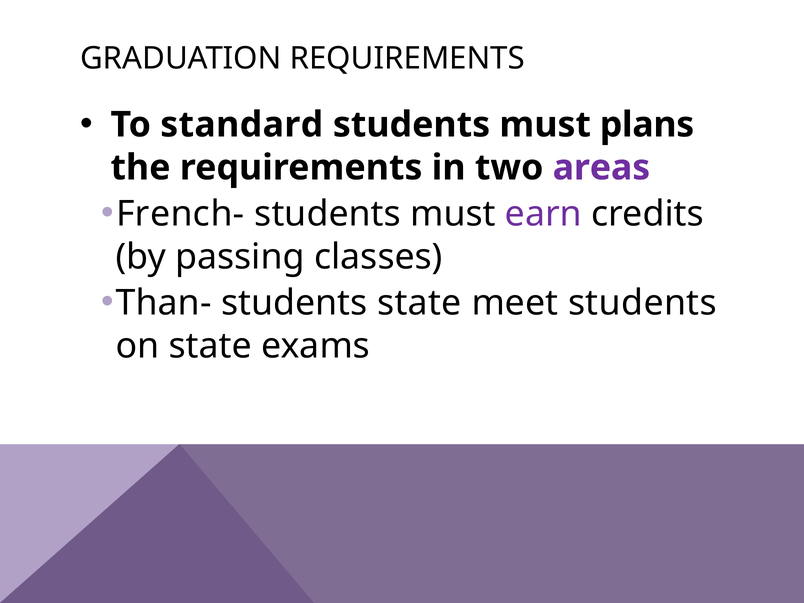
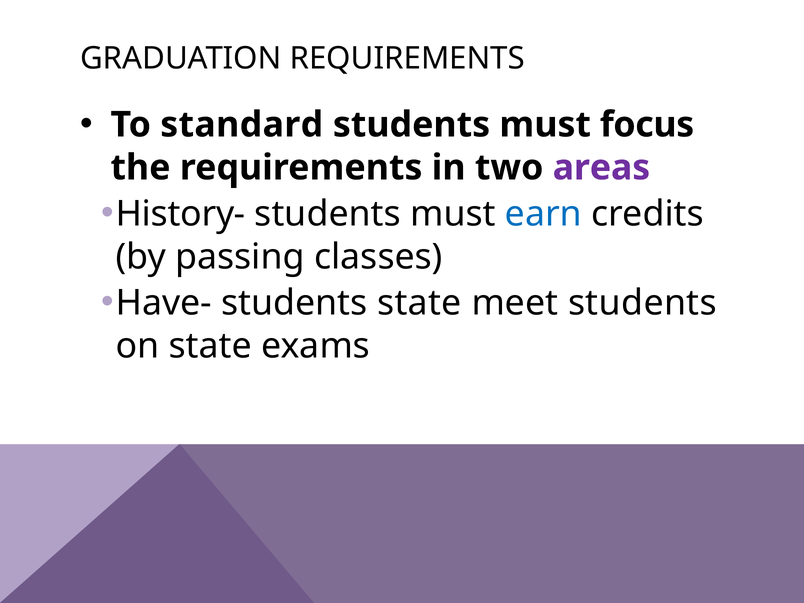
plans: plans -> focus
French-: French- -> History-
earn colour: purple -> blue
Than-: Than- -> Have-
